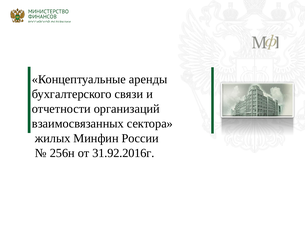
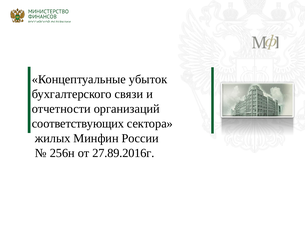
аренды: аренды -> убыток
взаимосвязанных: взаимосвязанных -> соответствующих
31.92.2016г: 31.92.2016г -> 27.89.2016г
